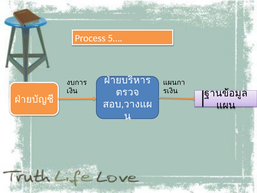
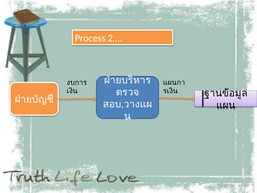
5…: 5… -> 2…
